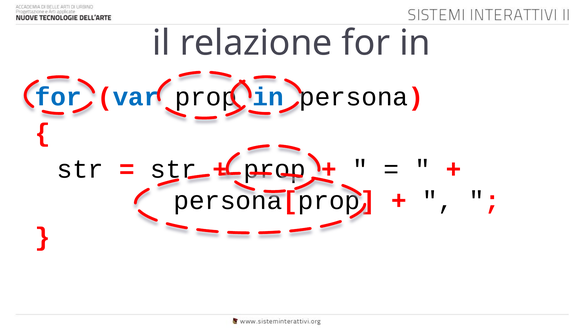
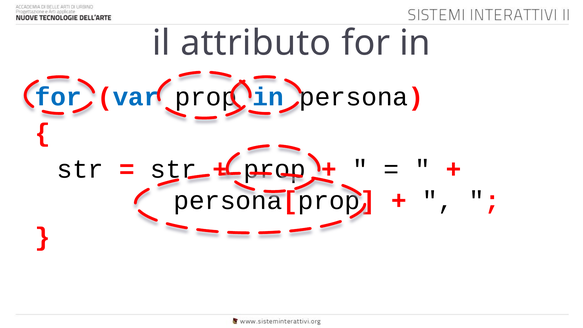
relazione: relazione -> attributo
